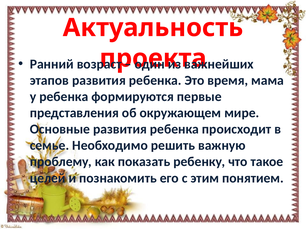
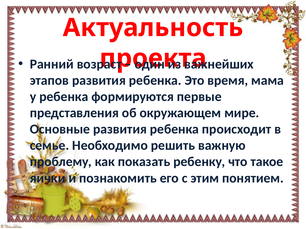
целей: целей -> яички
